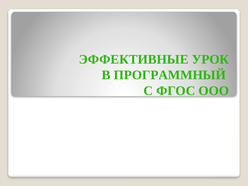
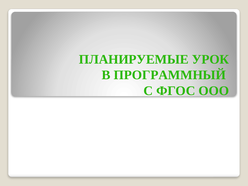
ЭФФЕКТИВНЫЕ: ЭФФЕКТИВНЫЕ -> ПЛАНИРУЕМЫЕ
